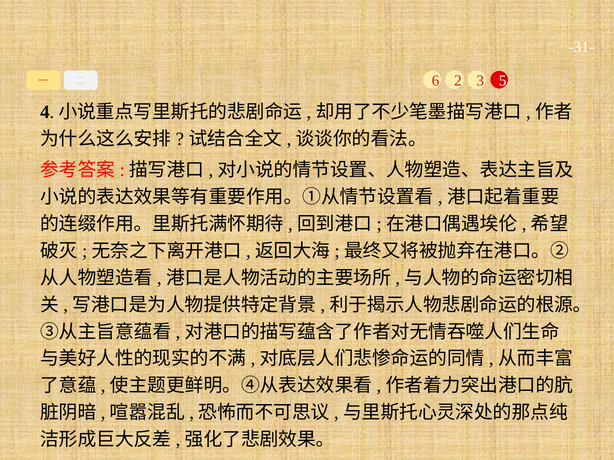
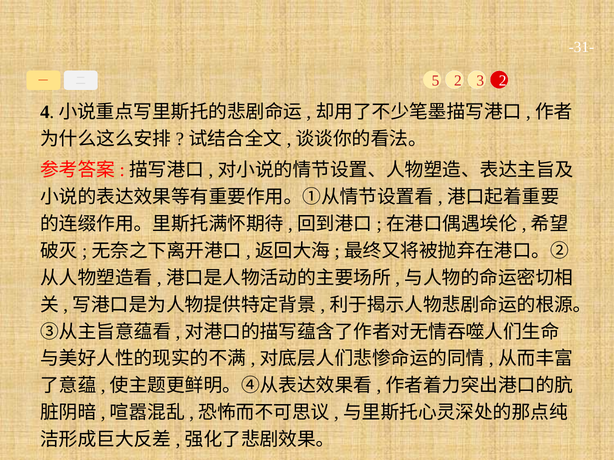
6: 6 -> 5
3 5: 5 -> 2
